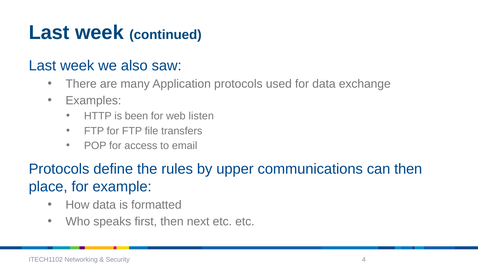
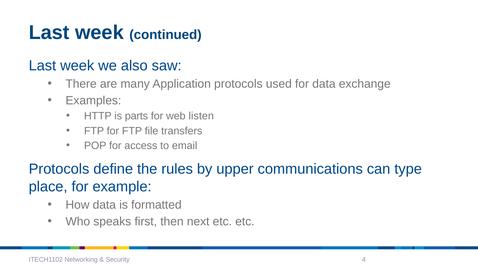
been: been -> parts
can then: then -> type
